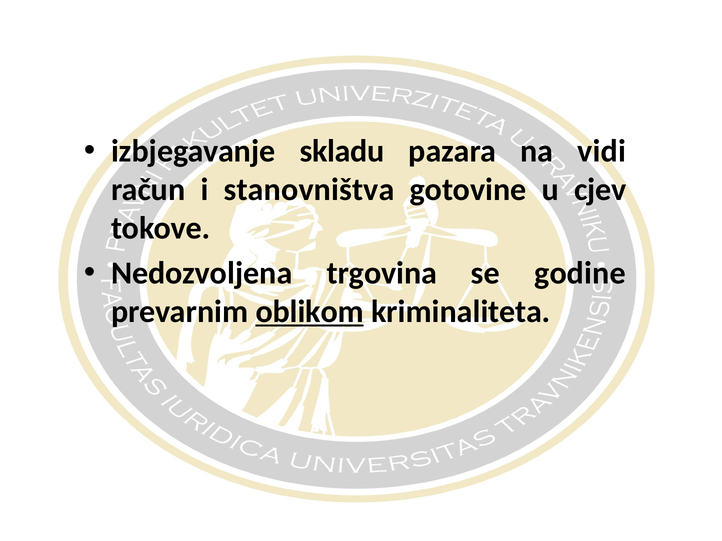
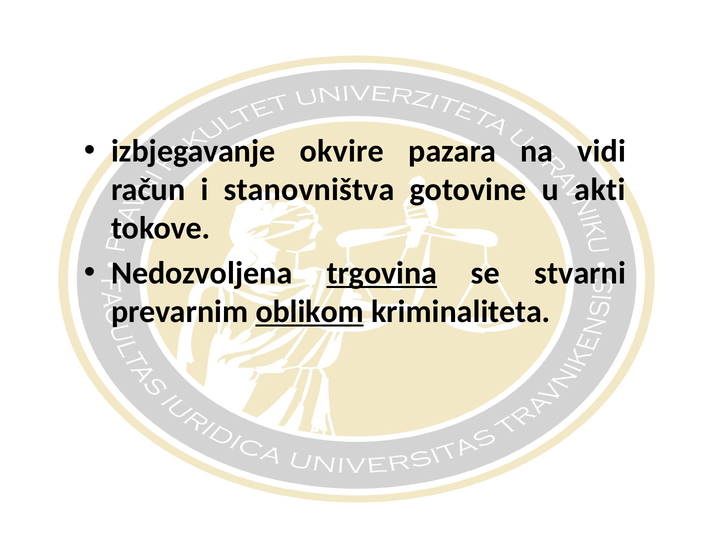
skladu: skladu -> okvire
cjev: cjev -> akti
trgovina underline: none -> present
godine: godine -> stvarni
